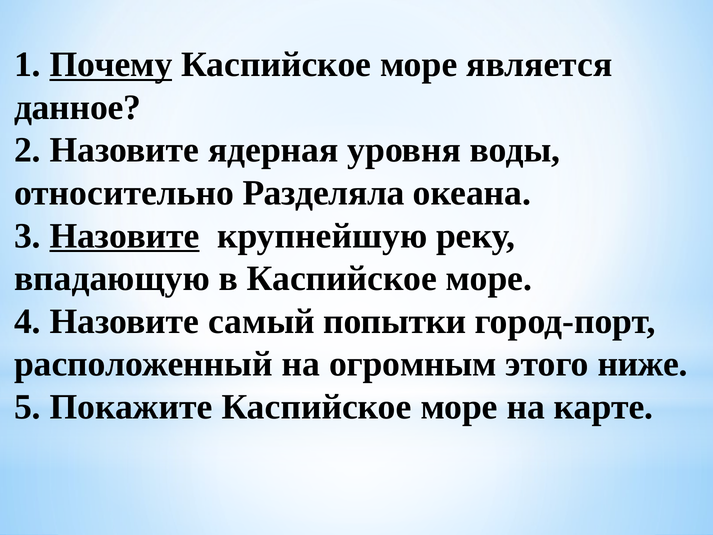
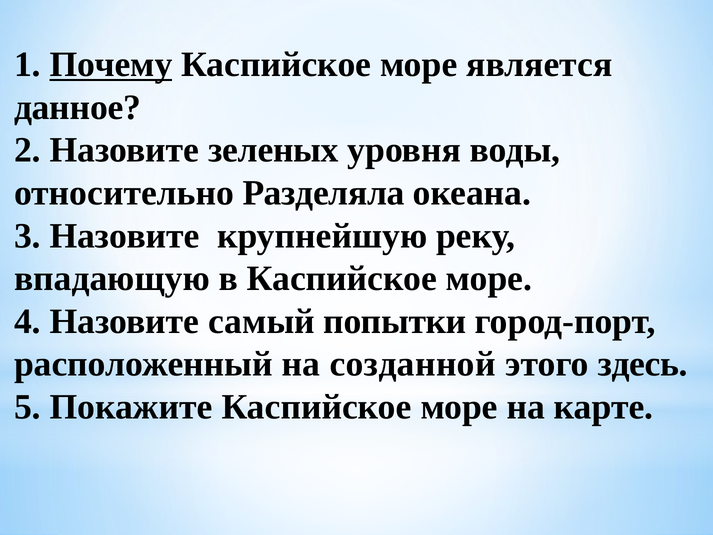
ядерная: ядерная -> зеленых
Назовите at (125, 236) underline: present -> none
огромным: огромным -> созданной
ниже: ниже -> здесь
